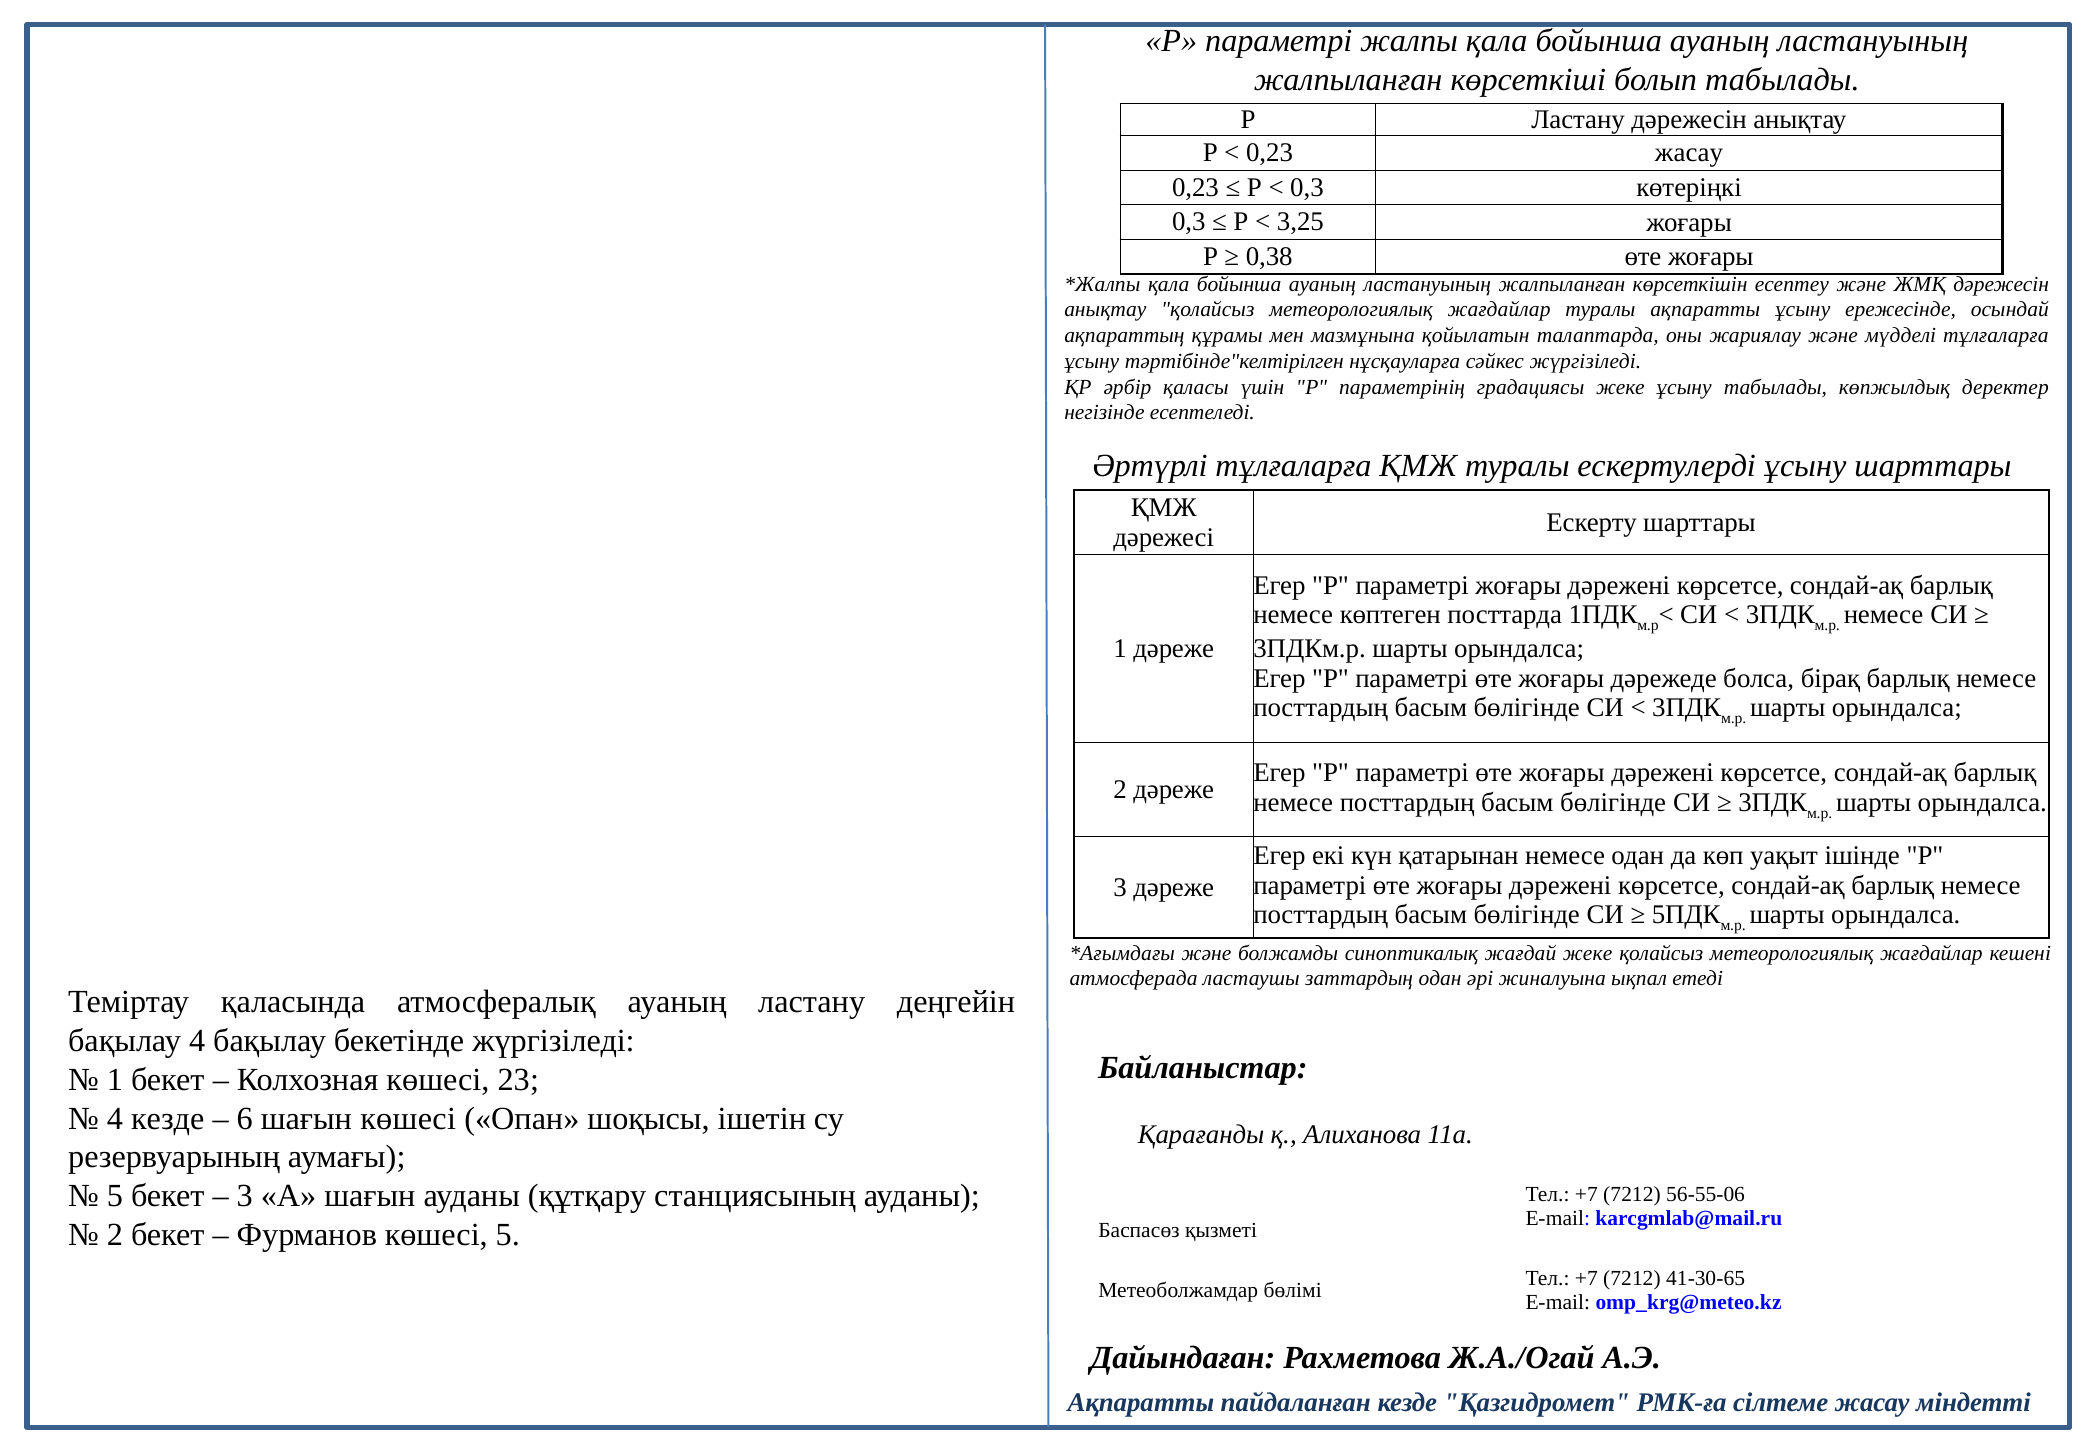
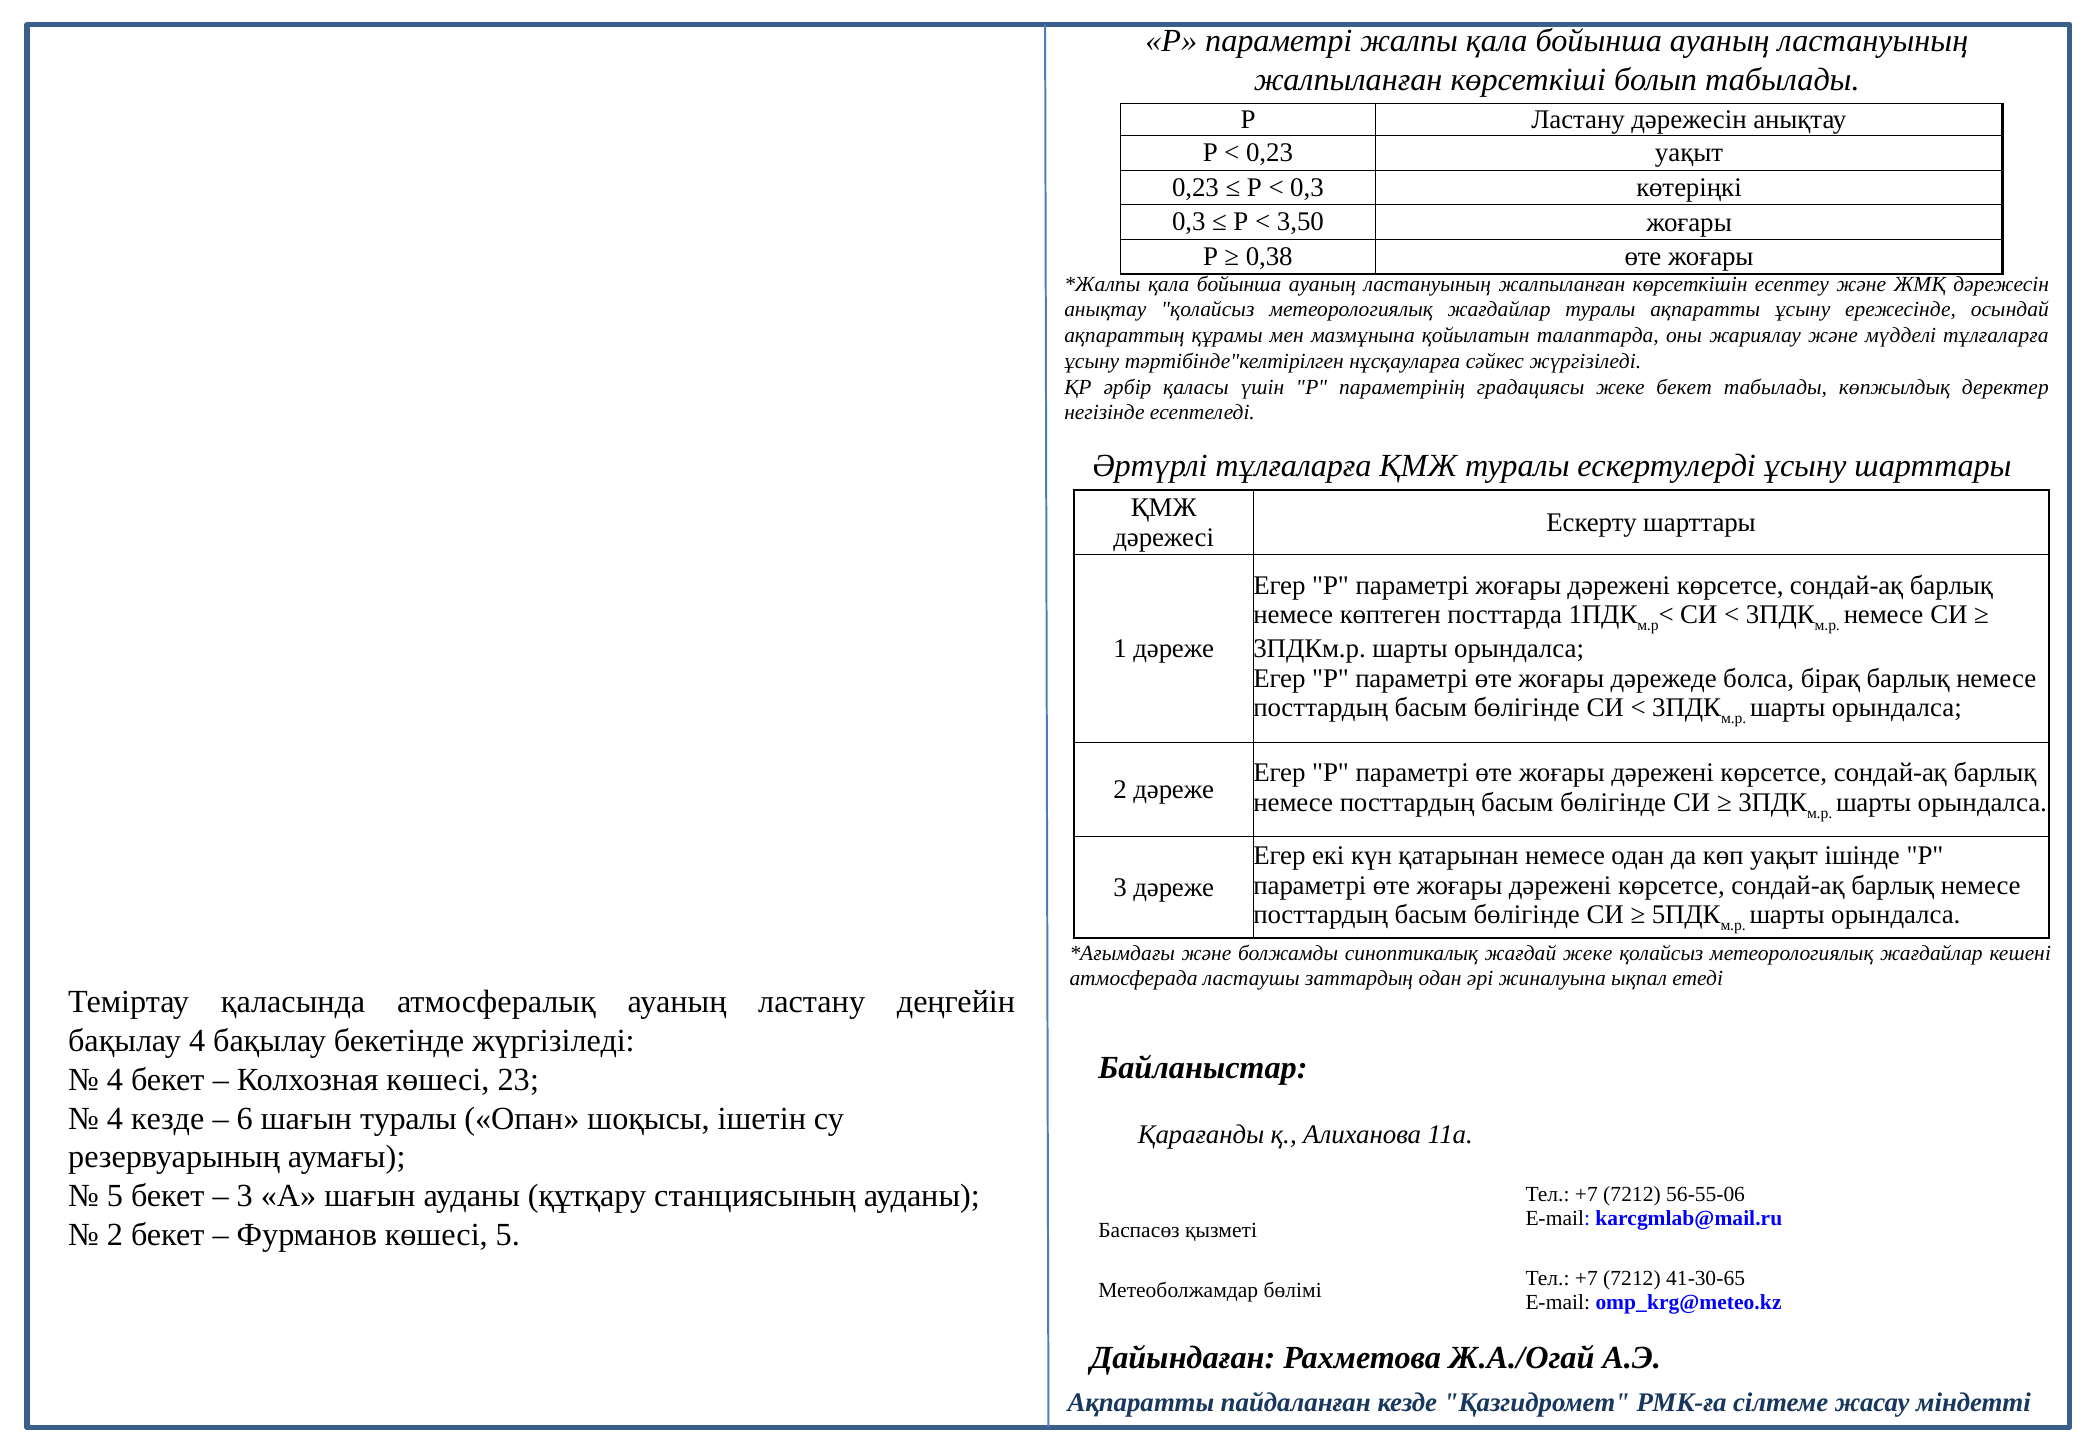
0,23 жасау: жасау -> уақыт
3,25: 3,25 -> 3,50
жеке ұсыну: ұсыну -> бекет
1 at (115, 1080): 1 -> 4
шағын көшесі: көшесі -> туралы
